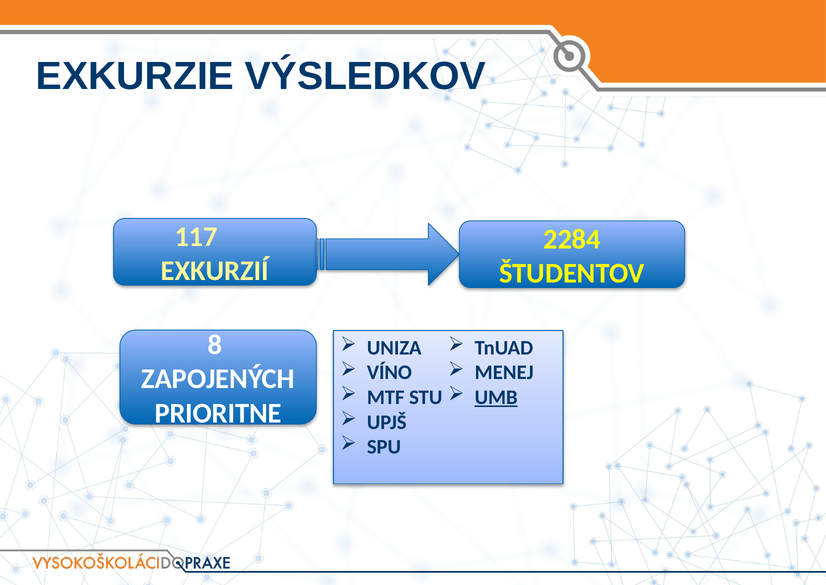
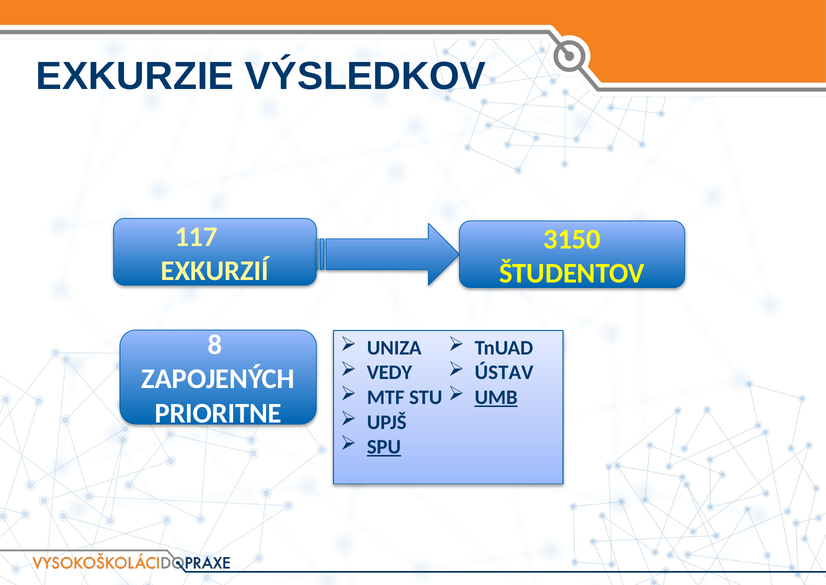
2284: 2284 -> 3150
VÍNO: VÍNO -> VEDY
MENEJ: MENEJ -> ÚSTAV
SPU underline: none -> present
